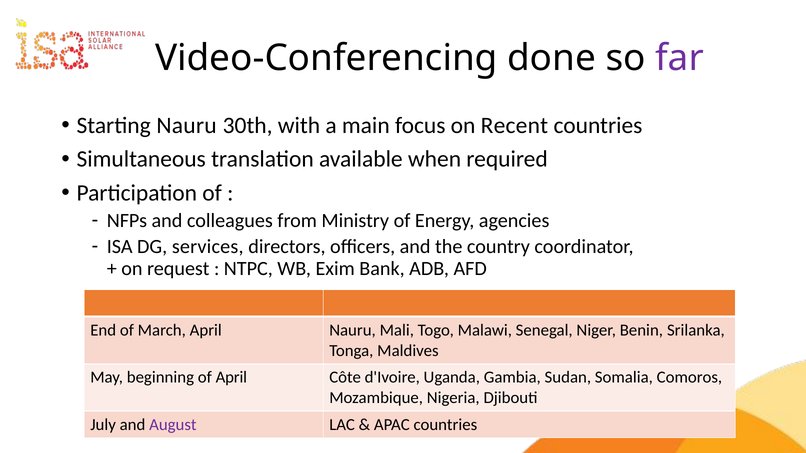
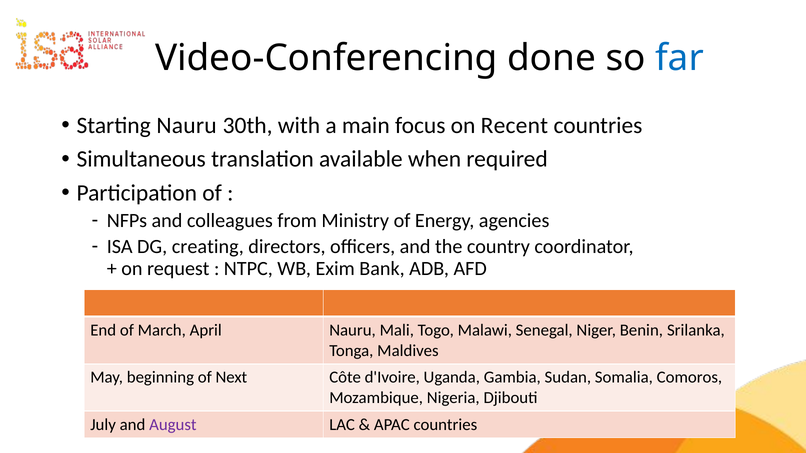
far colour: purple -> blue
services: services -> creating
of April: April -> Next
